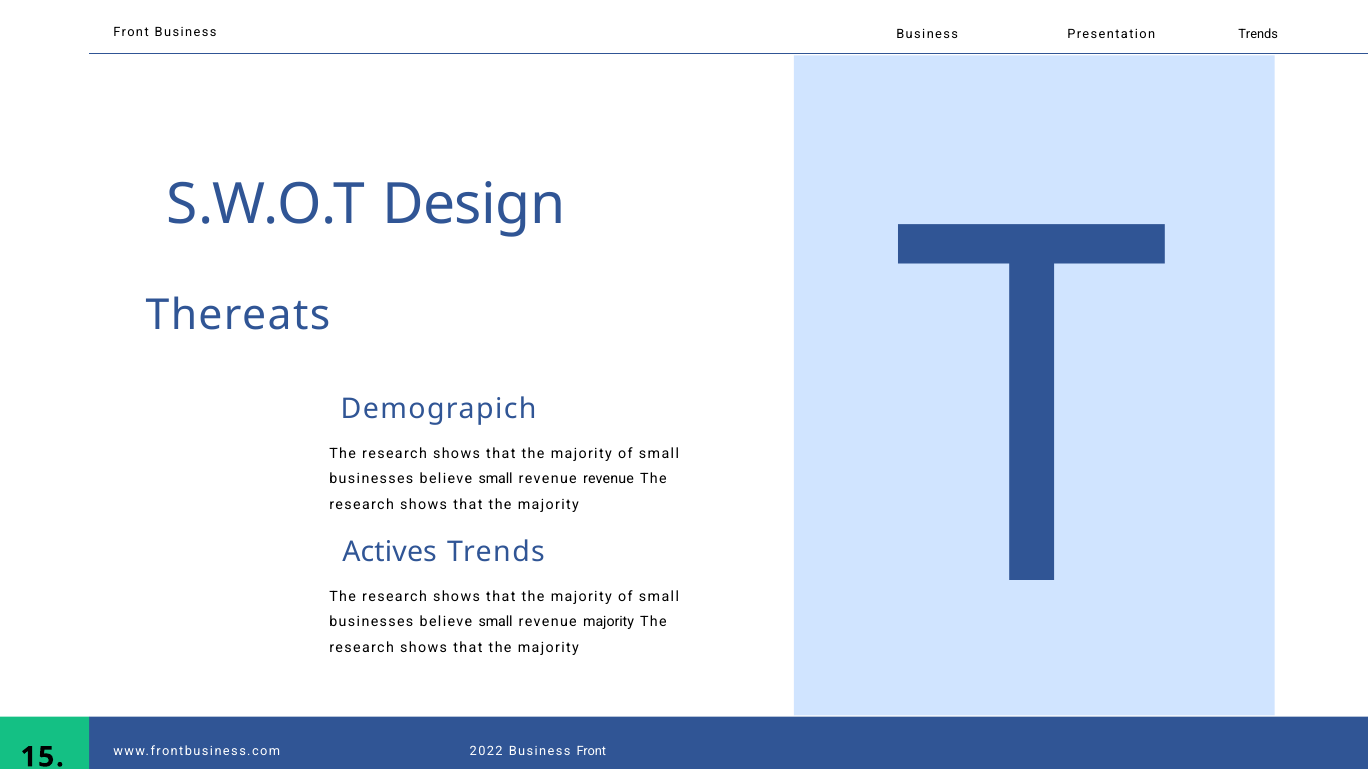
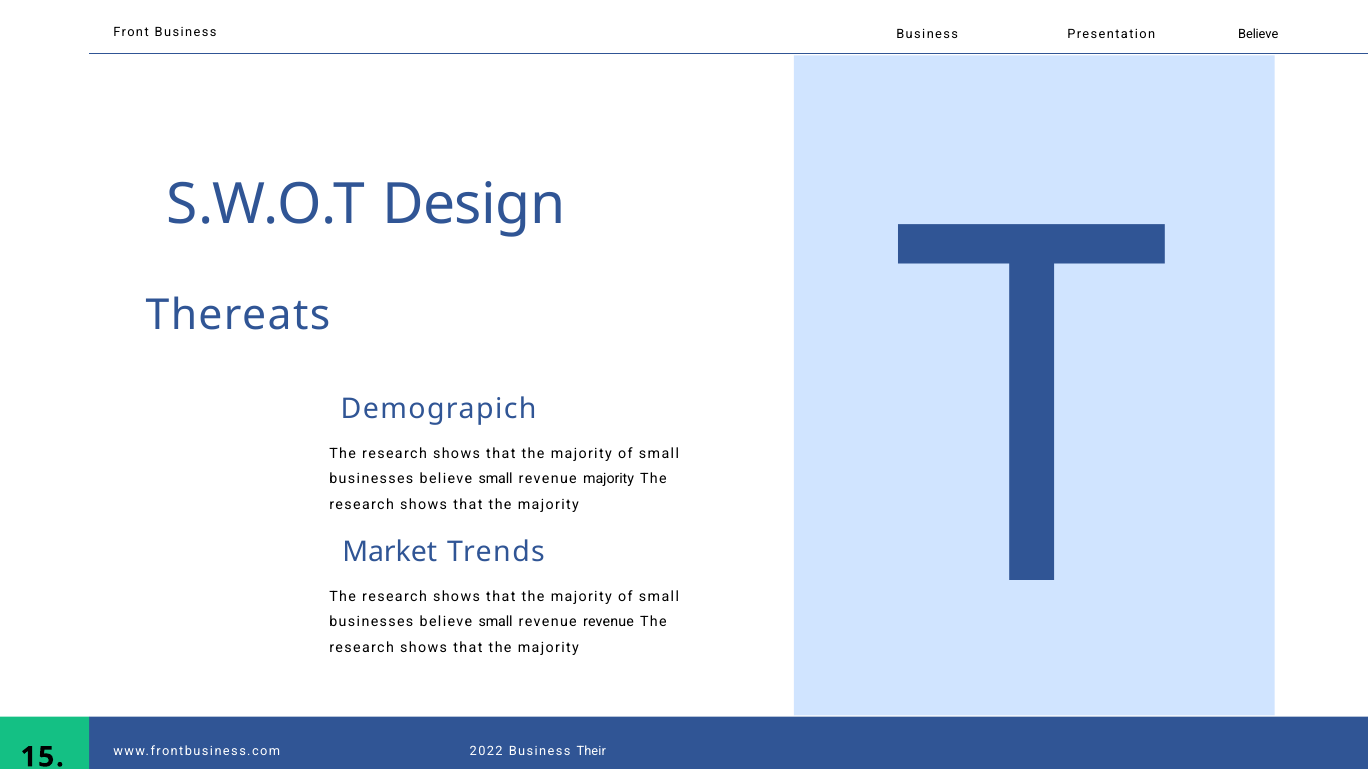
Presentation Trends: Trends -> Believe
revenue revenue: revenue -> majority
Actives: Actives -> Market
revenue majority: majority -> revenue
Business Front: Front -> Their
